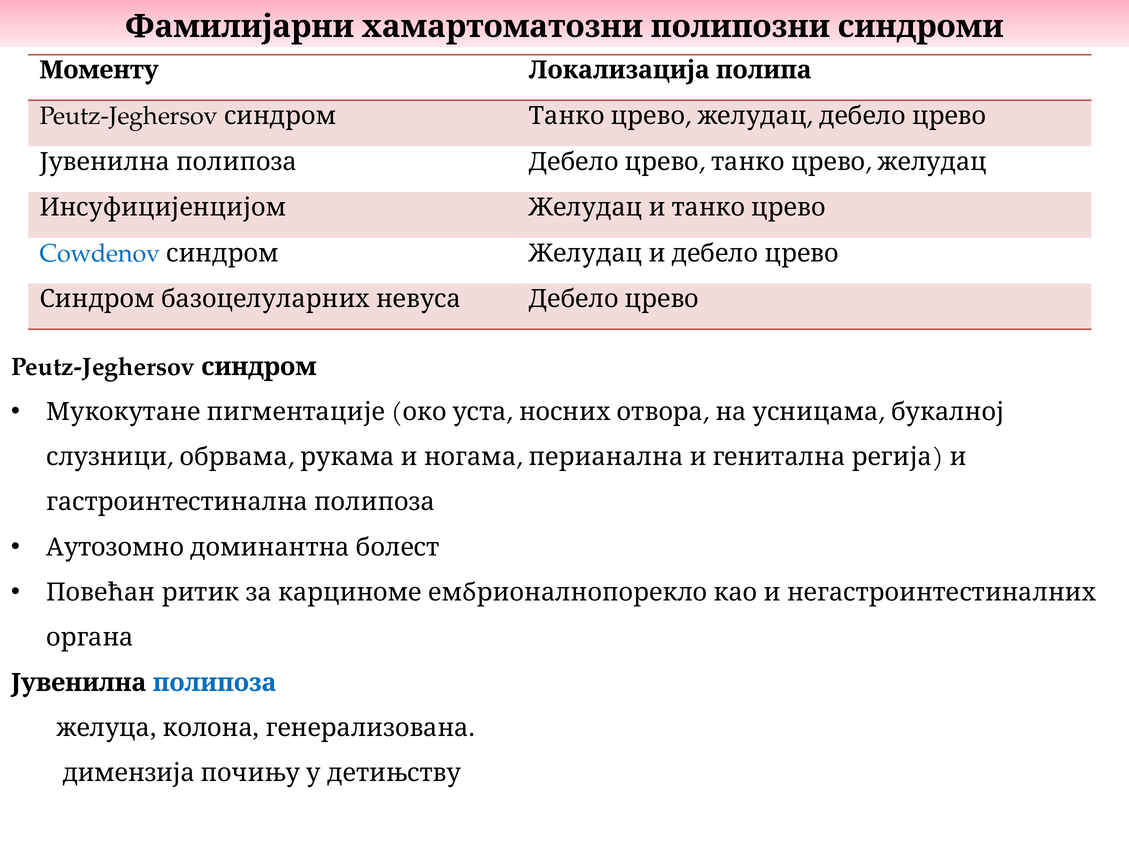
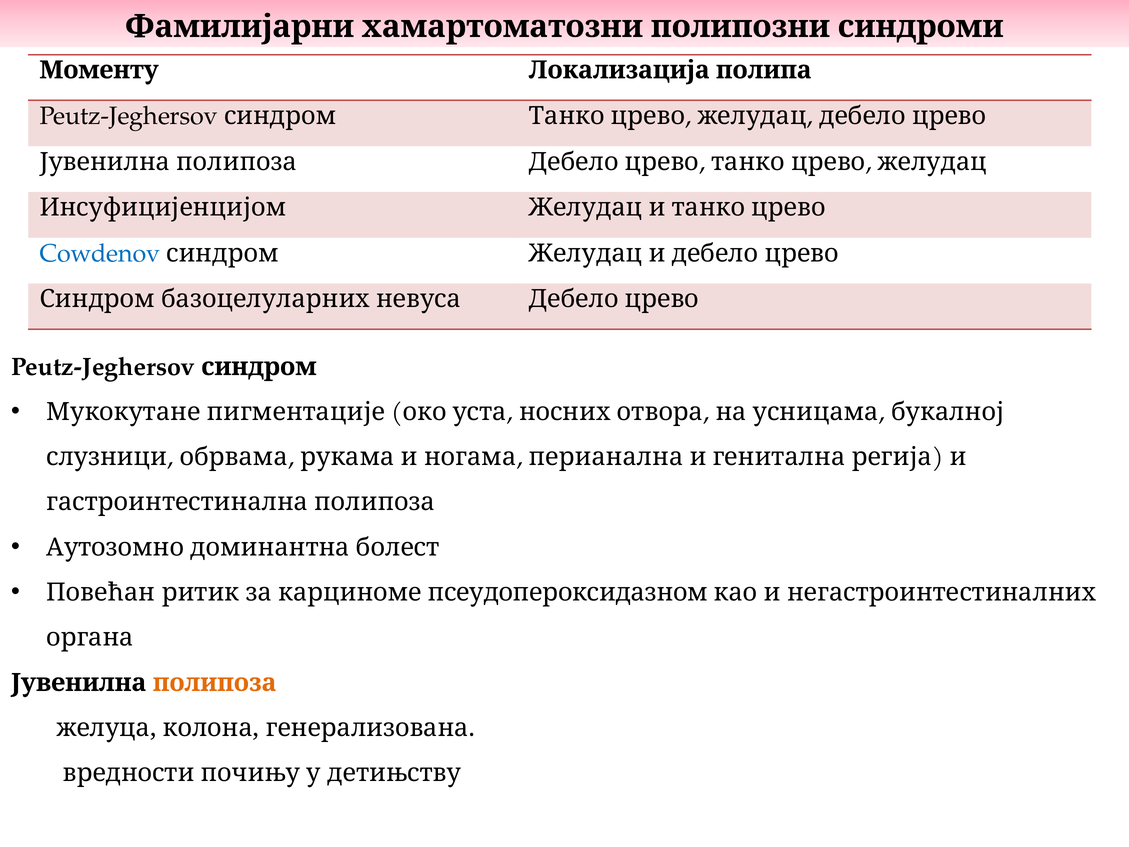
ембрионалнопорекло: ембрионалнопорекло -> псеудопероксидазном
полипоза colour: blue -> orange
димензија: димензија -> вредности
